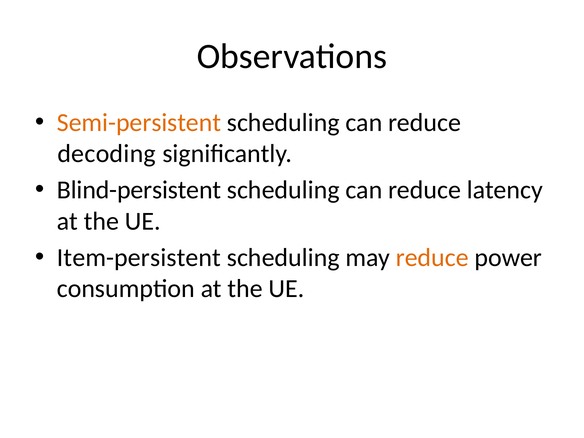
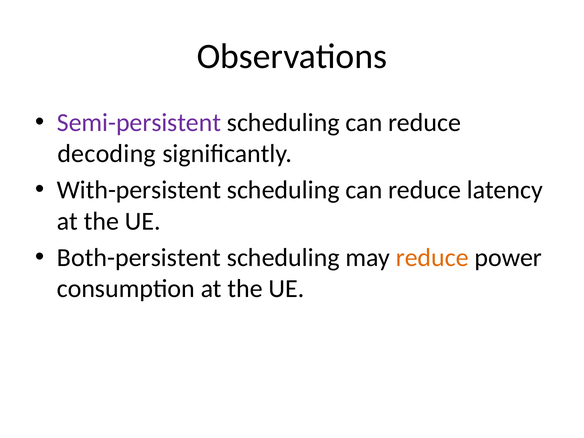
Semi-persistent colour: orange -> purple
Blind-persistent: Blind-persistent -> With-persistent
Item-persistent: Item-persistent -> Both-persistent
